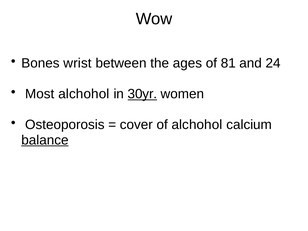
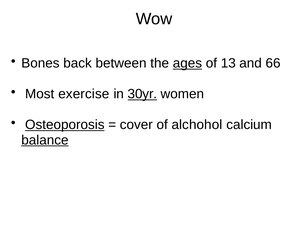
wrist: wrist -> back
ages underline: none -> present
81: 81 -> 13
24: 24 -> 66
Most alchohol: alchohol -> exercise
Osteoporosis underline: none -> present
